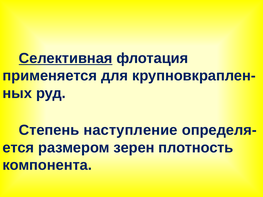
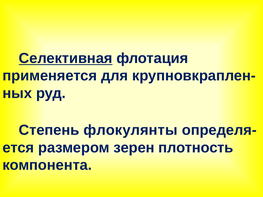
наступление: наступление -> флокулянты
